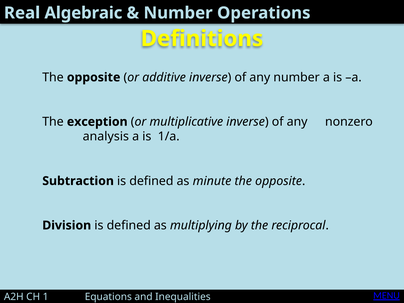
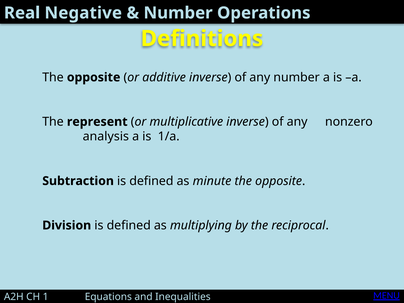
Algebraic: Algebraic -> Negative
exception: exception -> represent
